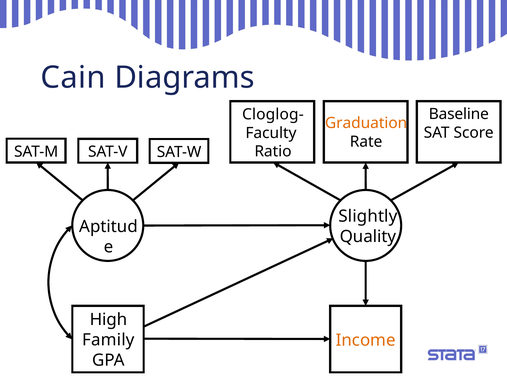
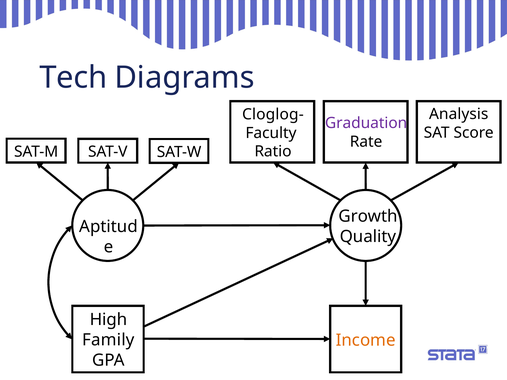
Cain: Cain -> Tech
Baseline: Baseline -> Analysis
Graduation colour: orange -> purple
Slightly: Slightly -> Growth
